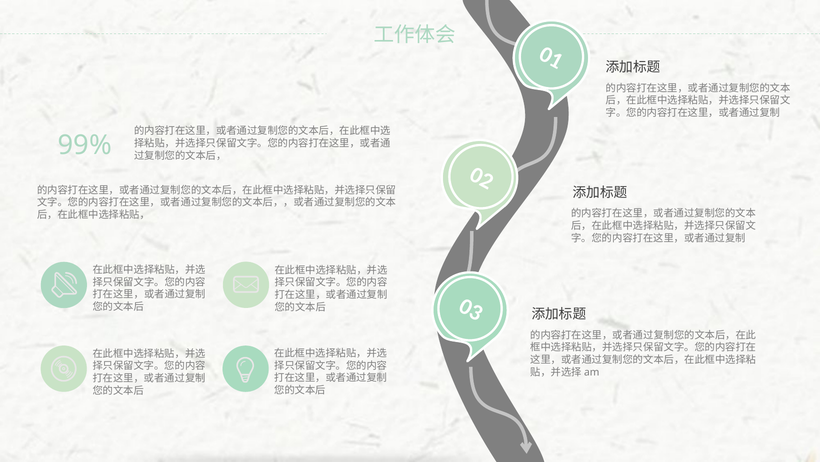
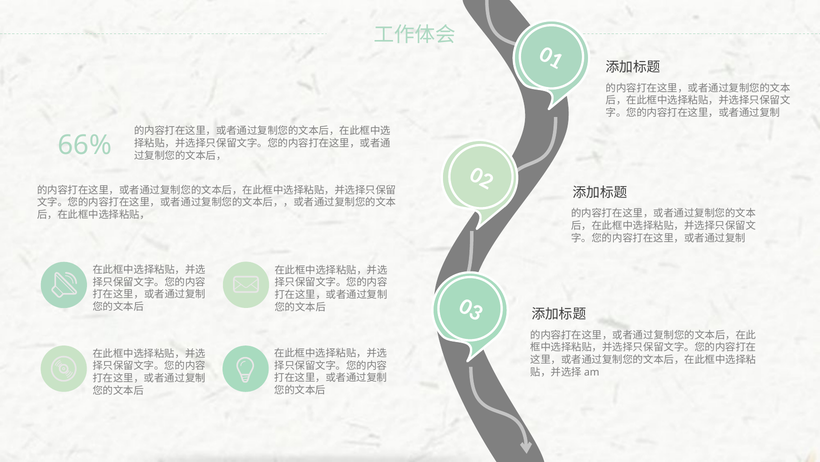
99%: 99% -> 66%
